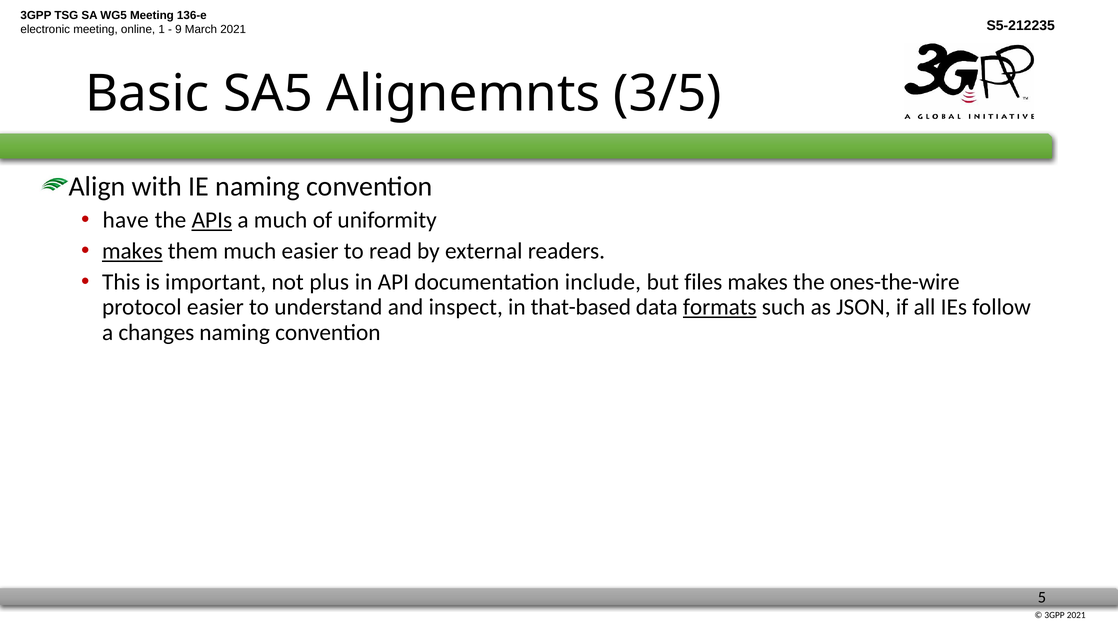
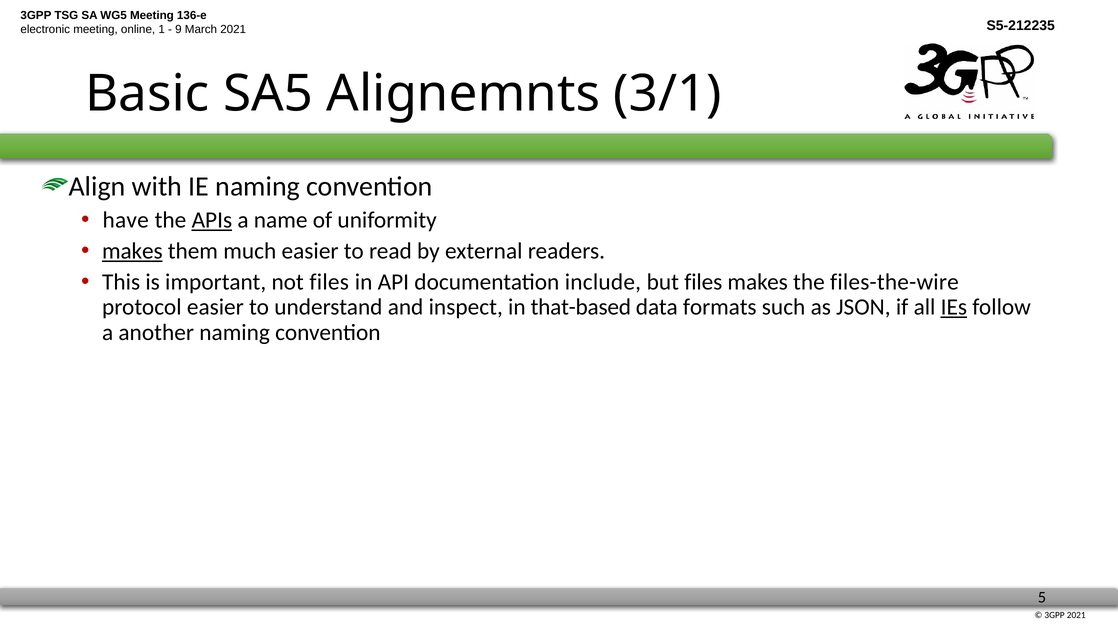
3/5: 3/5 -> 3/1
a much: much -> name
not plus: plus -> files
ones-the-wire: ones-the-wire -> files-the-wire
formats underline: present -> none
IEs underline: none -> present
changes: changes -> another
